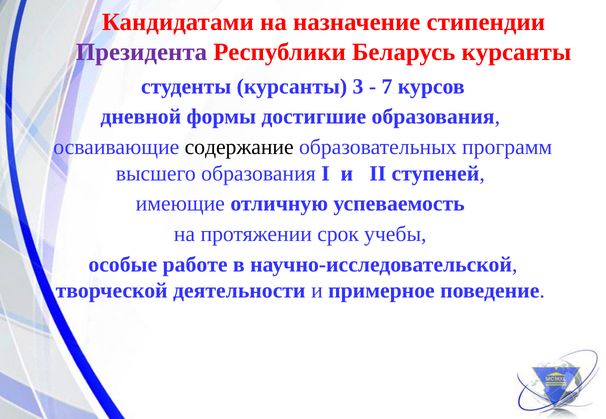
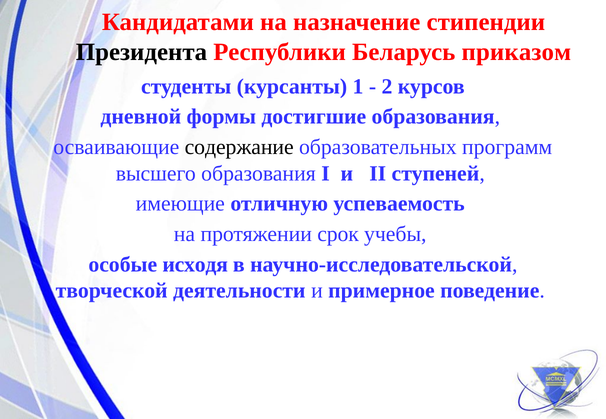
Президента colour: purple -> black
Беларусь курсанты: курсанты -> приказом
курсанты 3: 3 -> 1
7: 7 -> 2
работе: работе -> исходя
